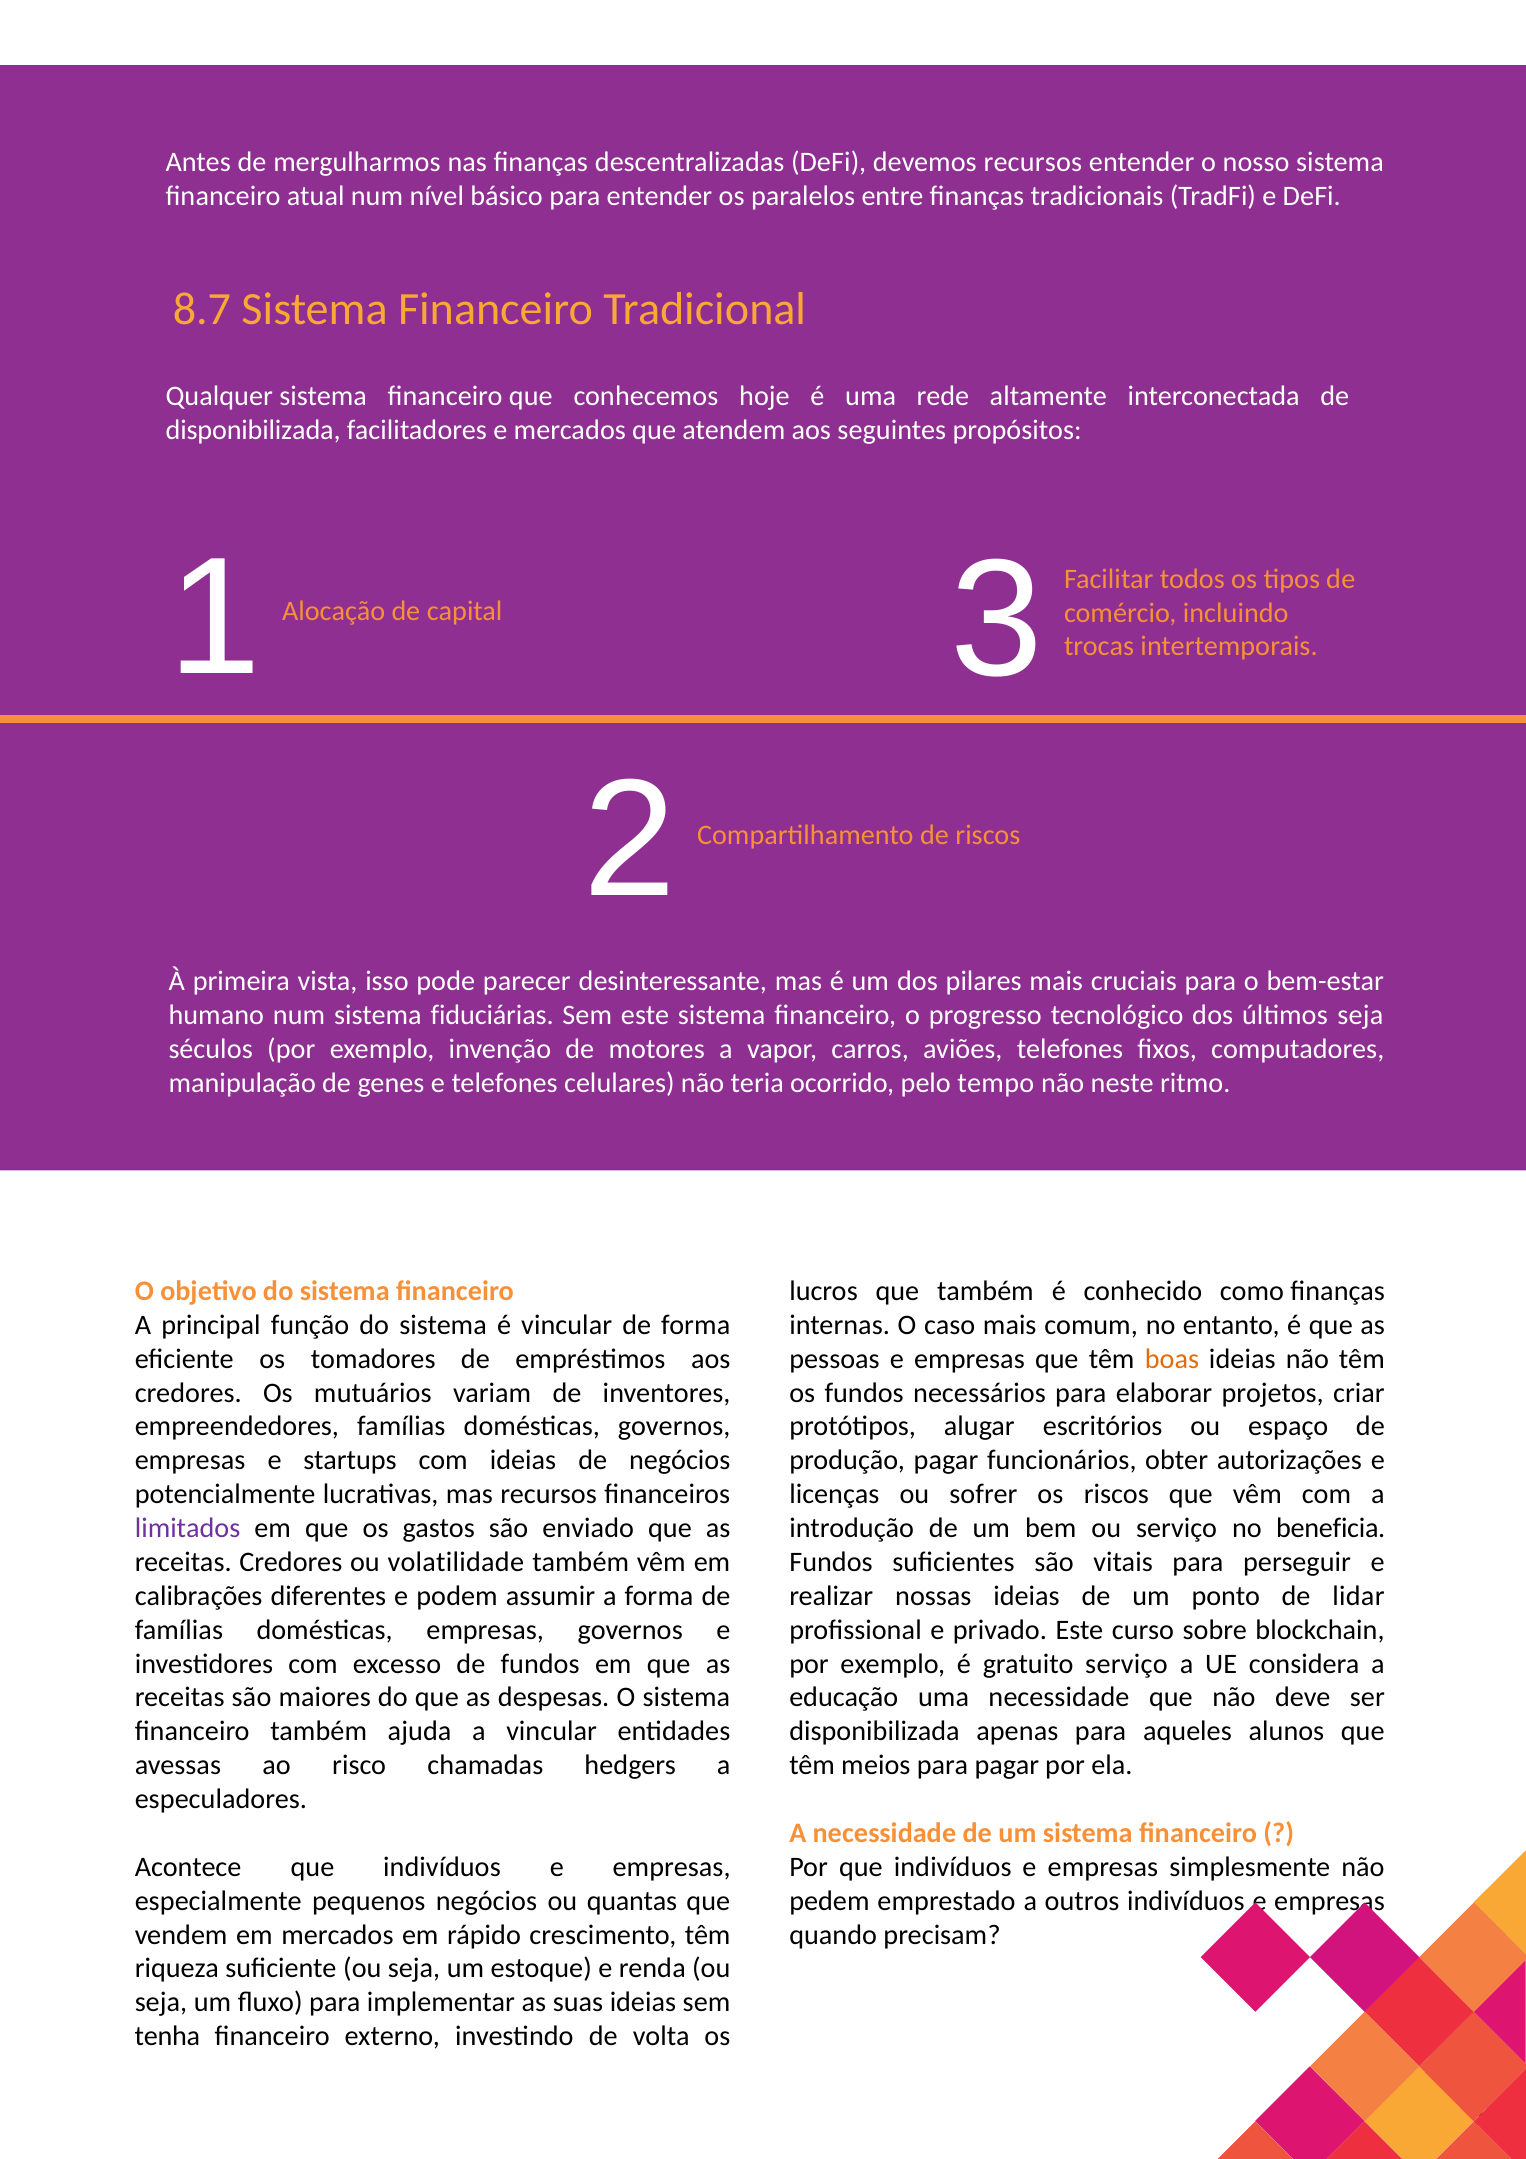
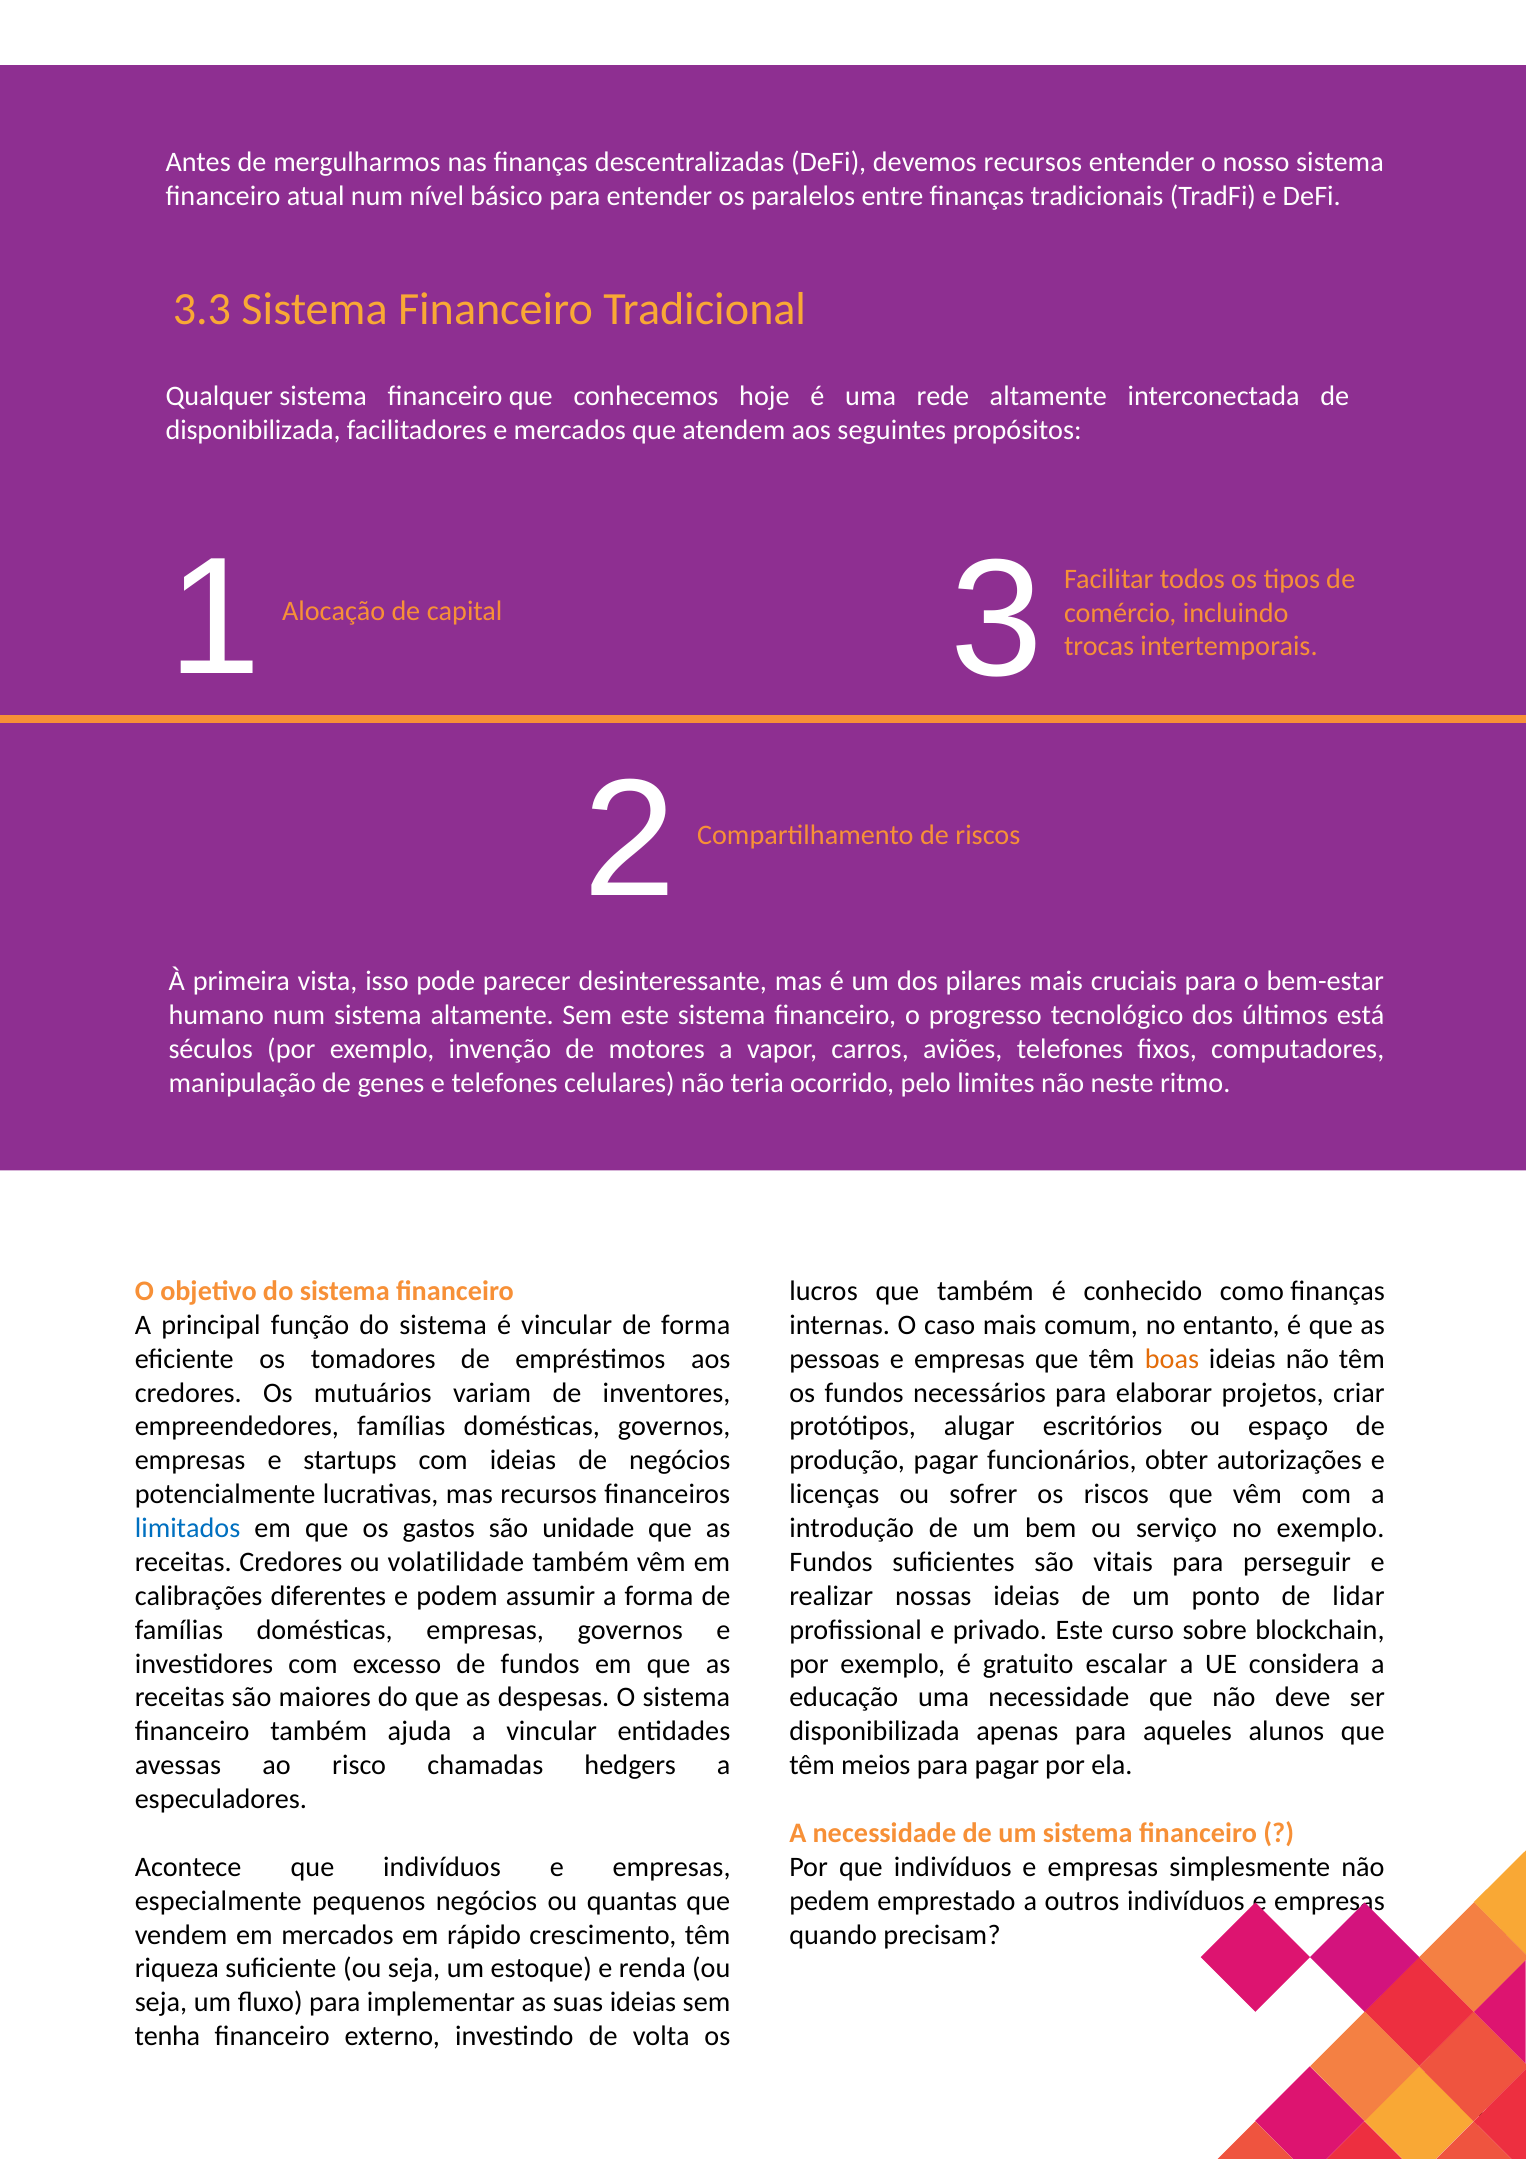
8.7: 8.7 -> 3.3
sistema fiduciárias: fiduciárias -> altamente
últimos seja: seja -> está
tempo: tempo -> limites
limitados colour: purple -> blue
enviado: enviado -> unidade
no beneficia: beneficia -> exemplo
gratuito serviço: serviço -> escalar
